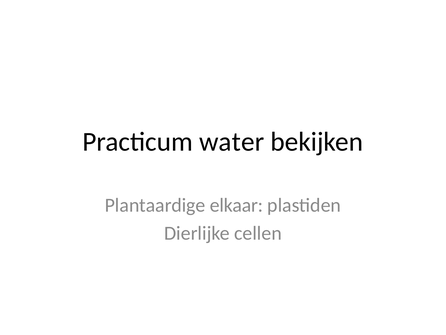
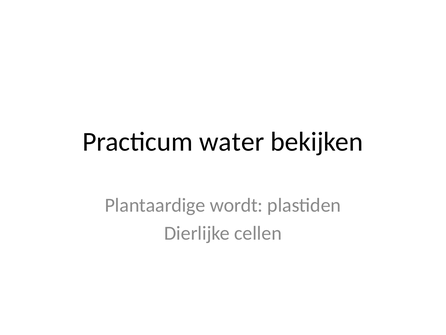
elkaar: elkaar -> wordt
